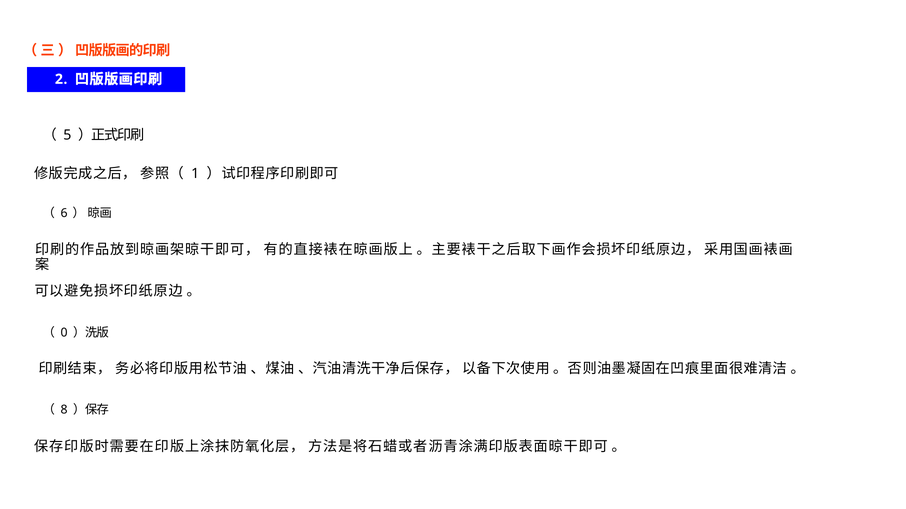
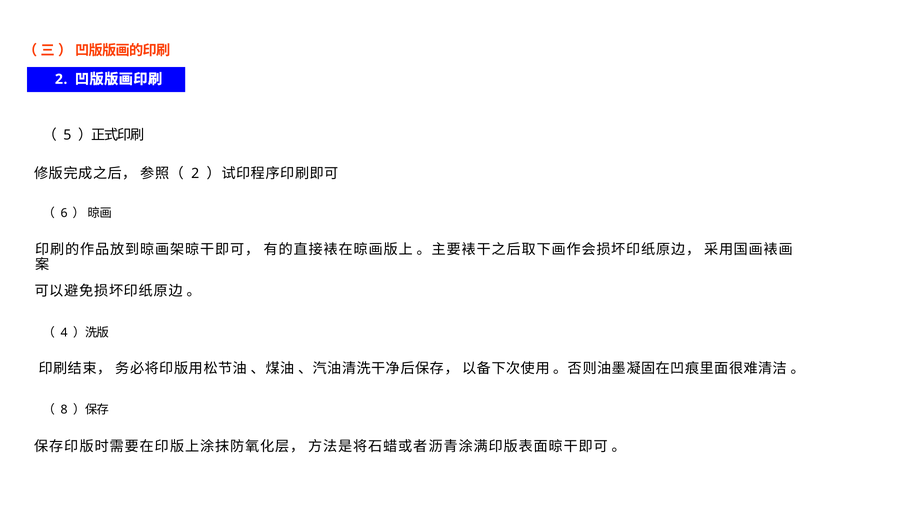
1 at (195, 174): 1 -> 2
0: 0 -> 4
